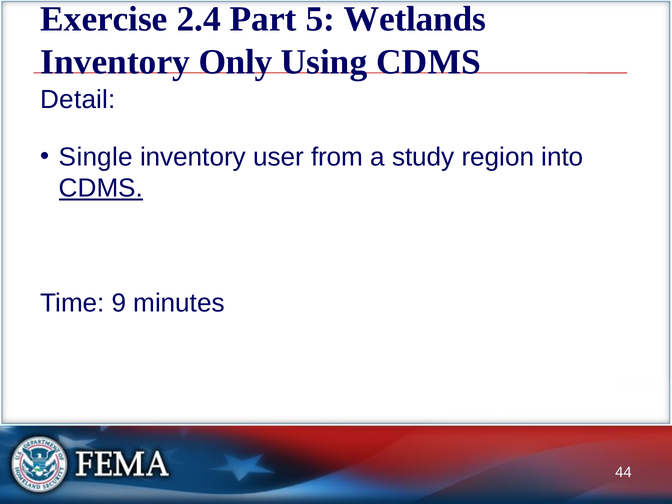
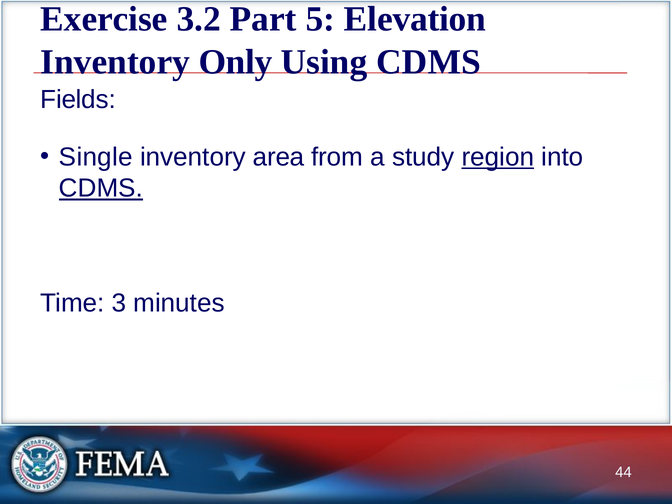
2.4: 2.4 -> 3.2
Wetlands: Wetlands -> Elevation
Detail: Detail -> Fields
user: user -> area
region underline: none -> present
9: 9 -> 3
